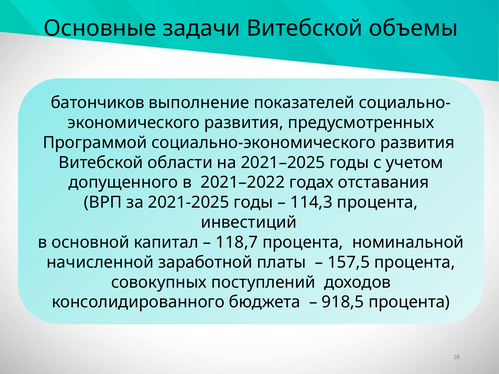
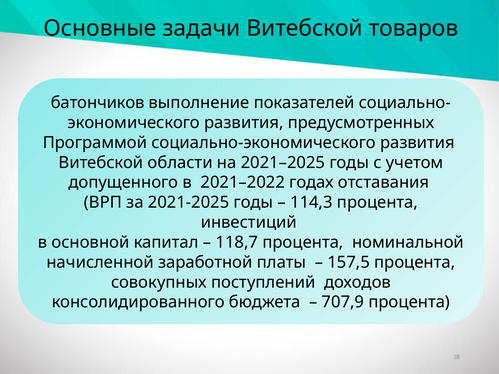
объемы: объемы -> товаров
918,5: 918,5 -> 707,9
